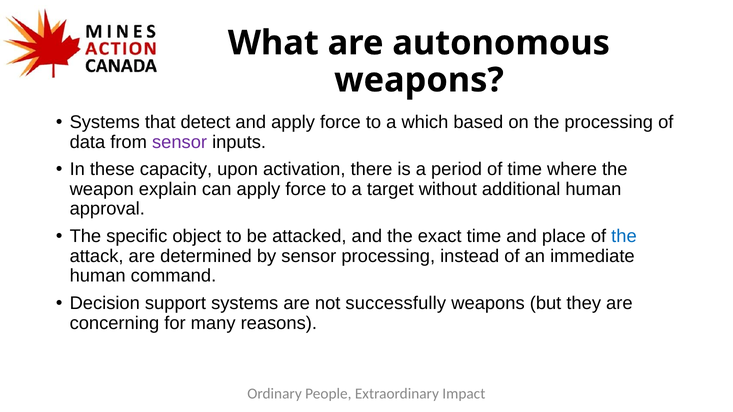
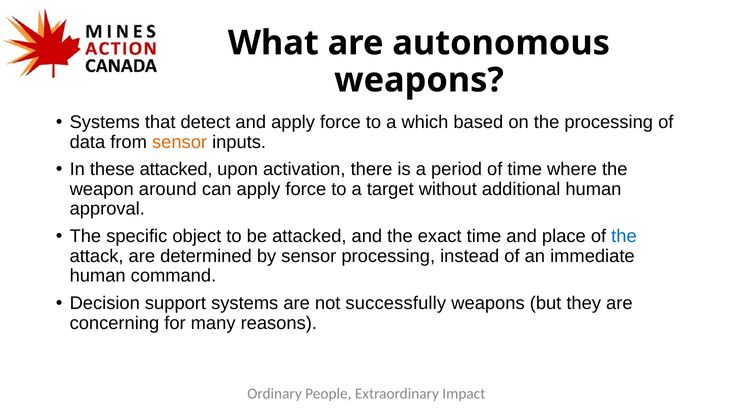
sensor at (180, 142) colour: purple -> orange
these capacity: capacity -> attacked
explain: explain -> around
